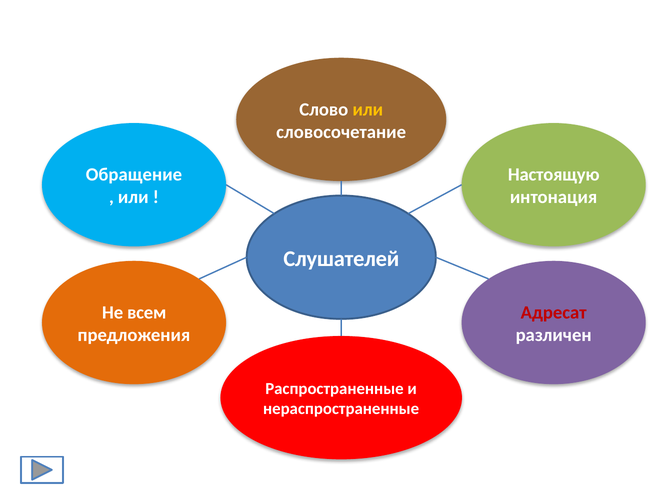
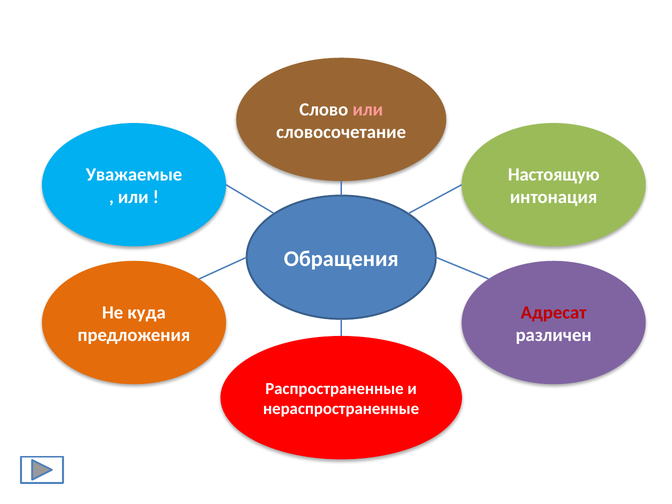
или at (368, 109) colour: yellow -> pink
Обращение: Обращение -> Уважаемые
Слушателей: Слушателей -> Обращения
всем: всем -> куда
